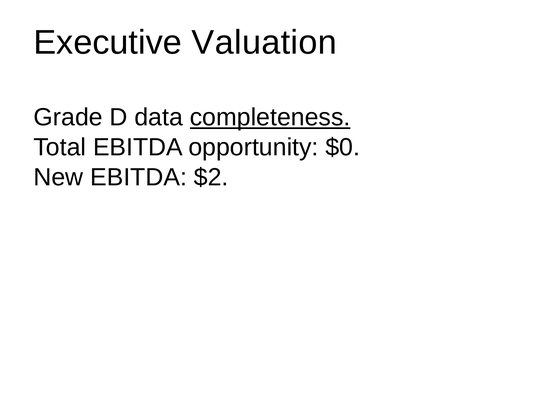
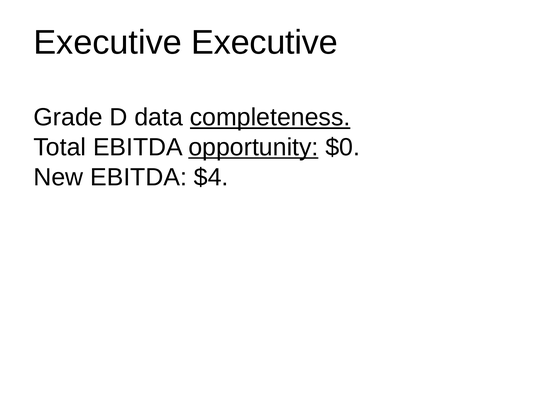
Executive Valuation: Valuation -> Executive
opportunity underline: none -> present
$2: $2 -> $4
